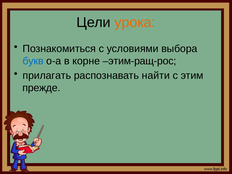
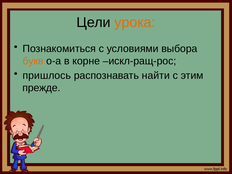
букв colour: blue -> orange
этим-ращ-рос: этим-ращ-рос -> искл-ращ-рос
прилагать: прилагать -> пришлось
